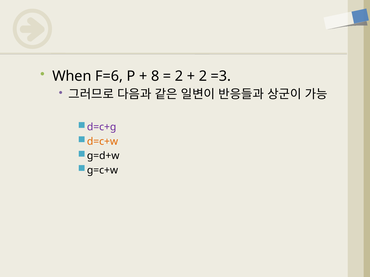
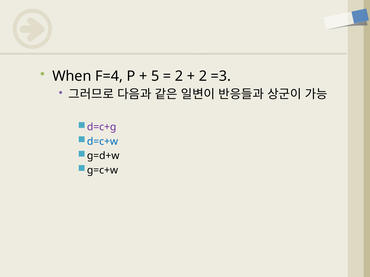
F=6: F=6 -> F=4
8: 8 -> 5
d=c+w colour: orange -> blue
